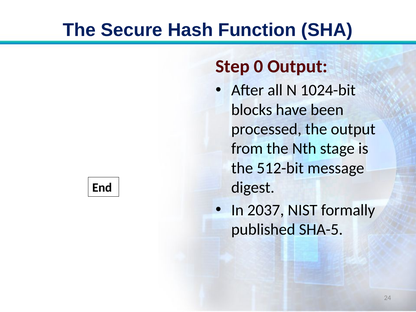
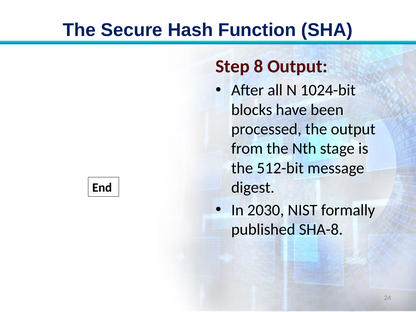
0: 0 -> 8
2037: 2037 -> 2030
SHA-5: SHA-5 -> SHA-8
